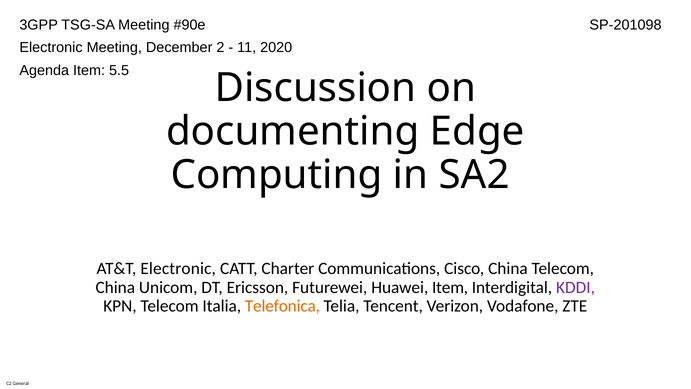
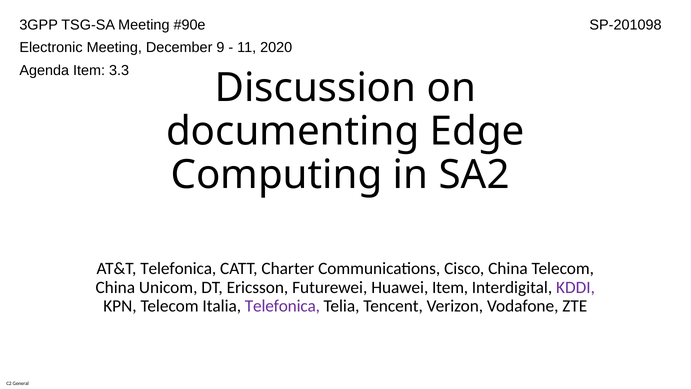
2: 2 -> 9
5.5: 5.5 -> 3.3
AT&T Electronic: Electronic -> Telefonica
Telefonica at (282, 306) colour: orange -> purple
